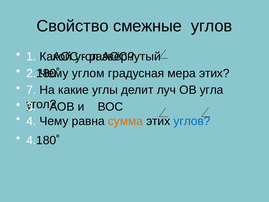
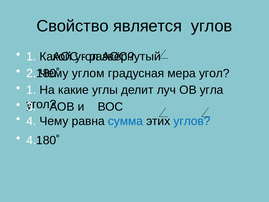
смежные: смежные -> является
мера этих: этих -> угол
7 at (31, 90): 7 -> 1
сумма colour: orange -> blue
